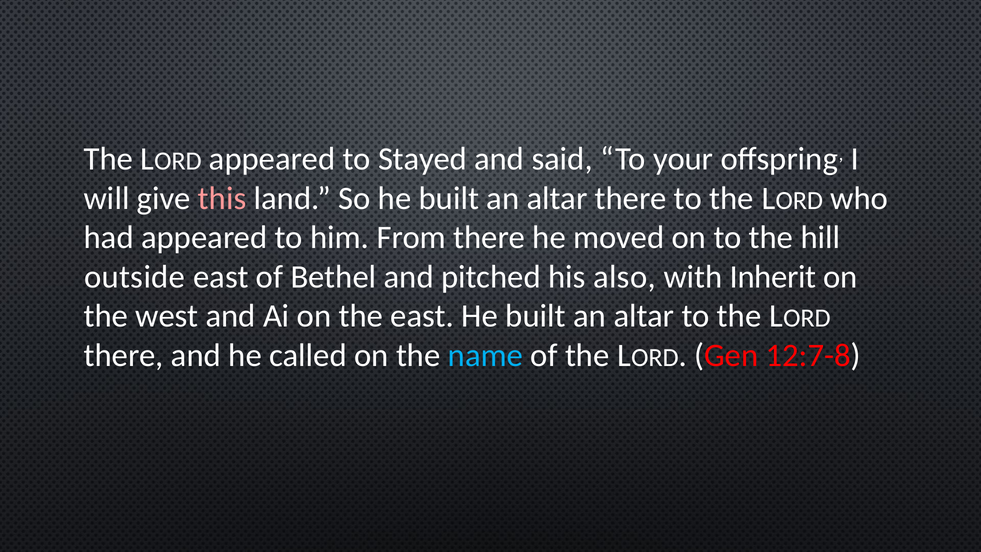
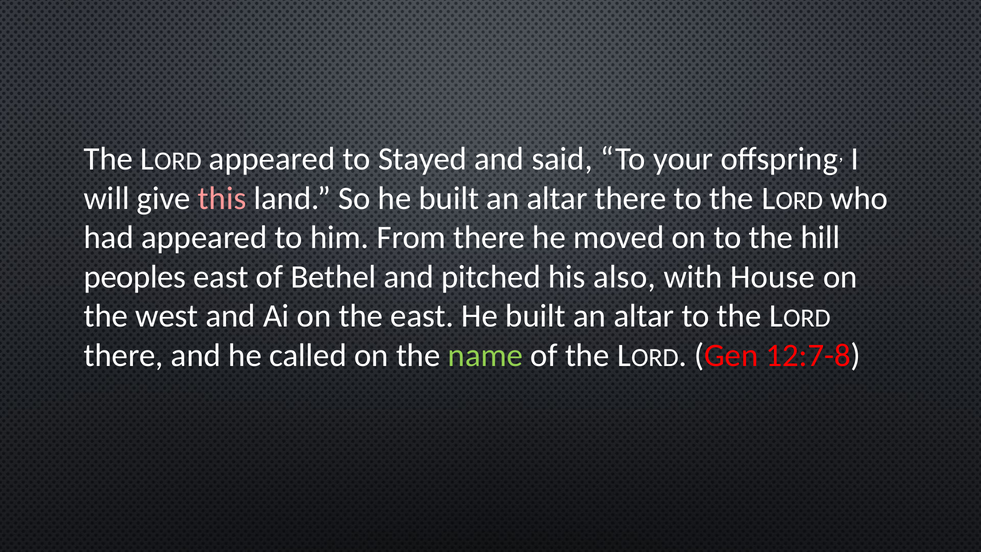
outside: outside -> peoples
Inherit: Inherit -> House
name colour: light blue -> light green
